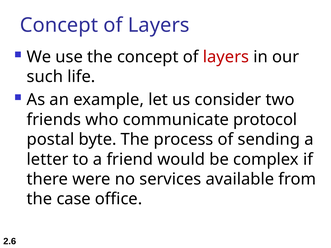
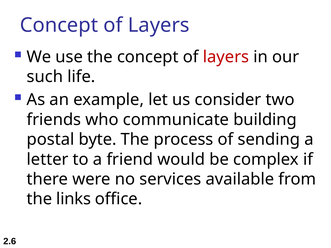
protocol: protocol -> building
case: case -> links
